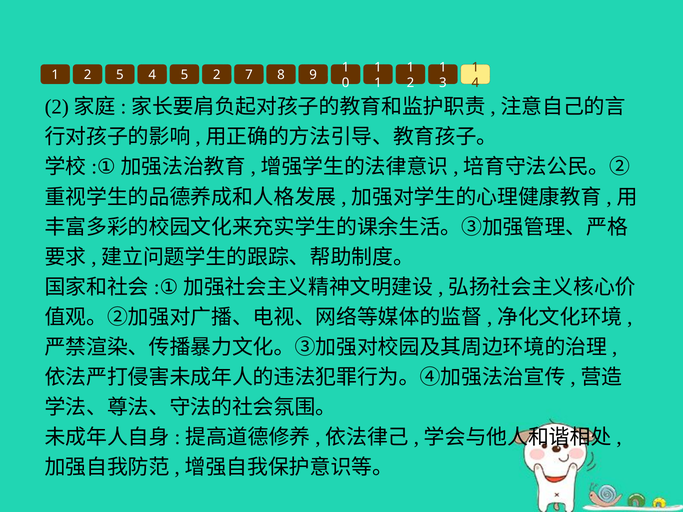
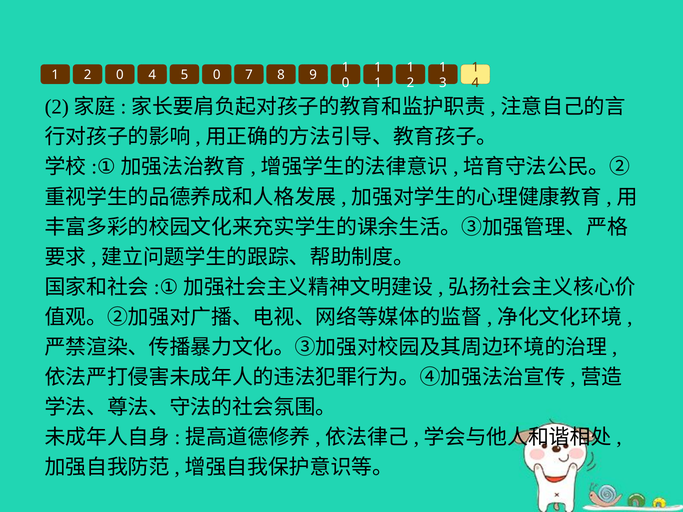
2 5: 5 -> 0
5 2: 2 -> 0
